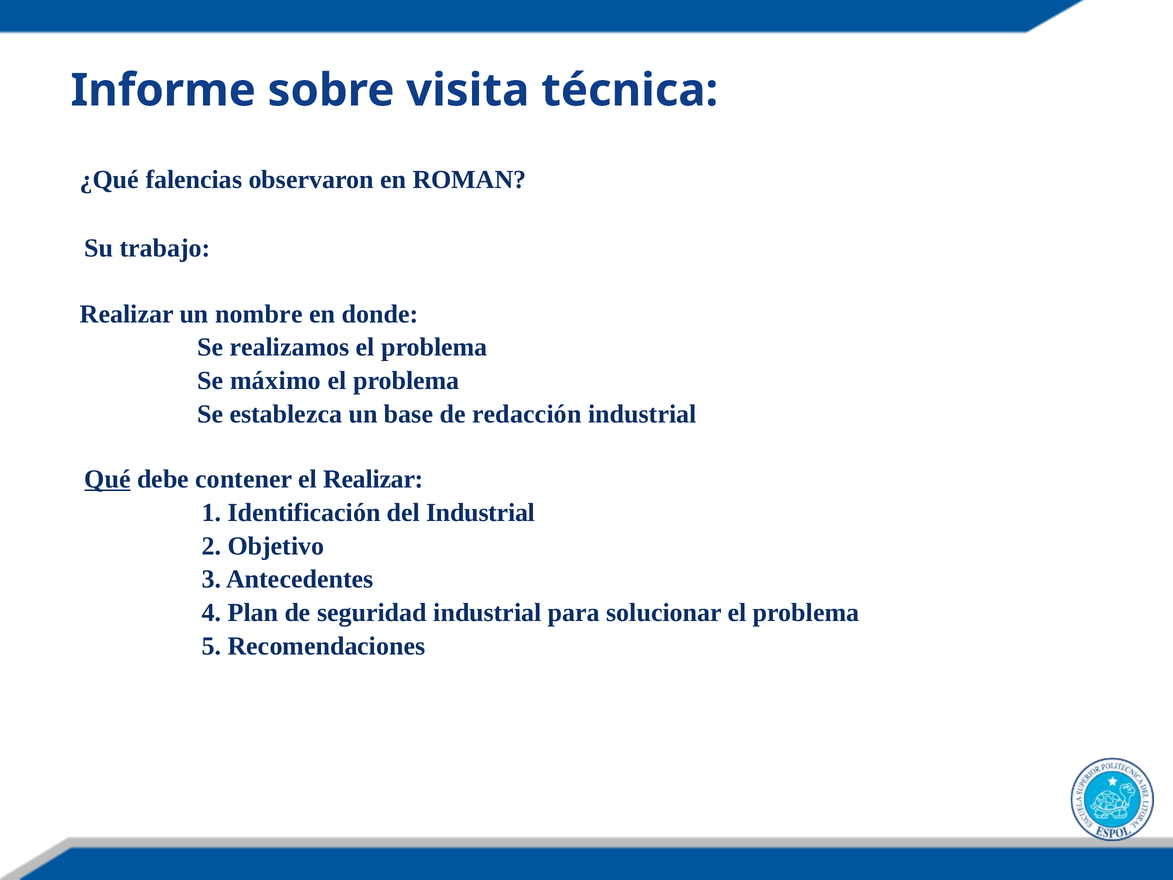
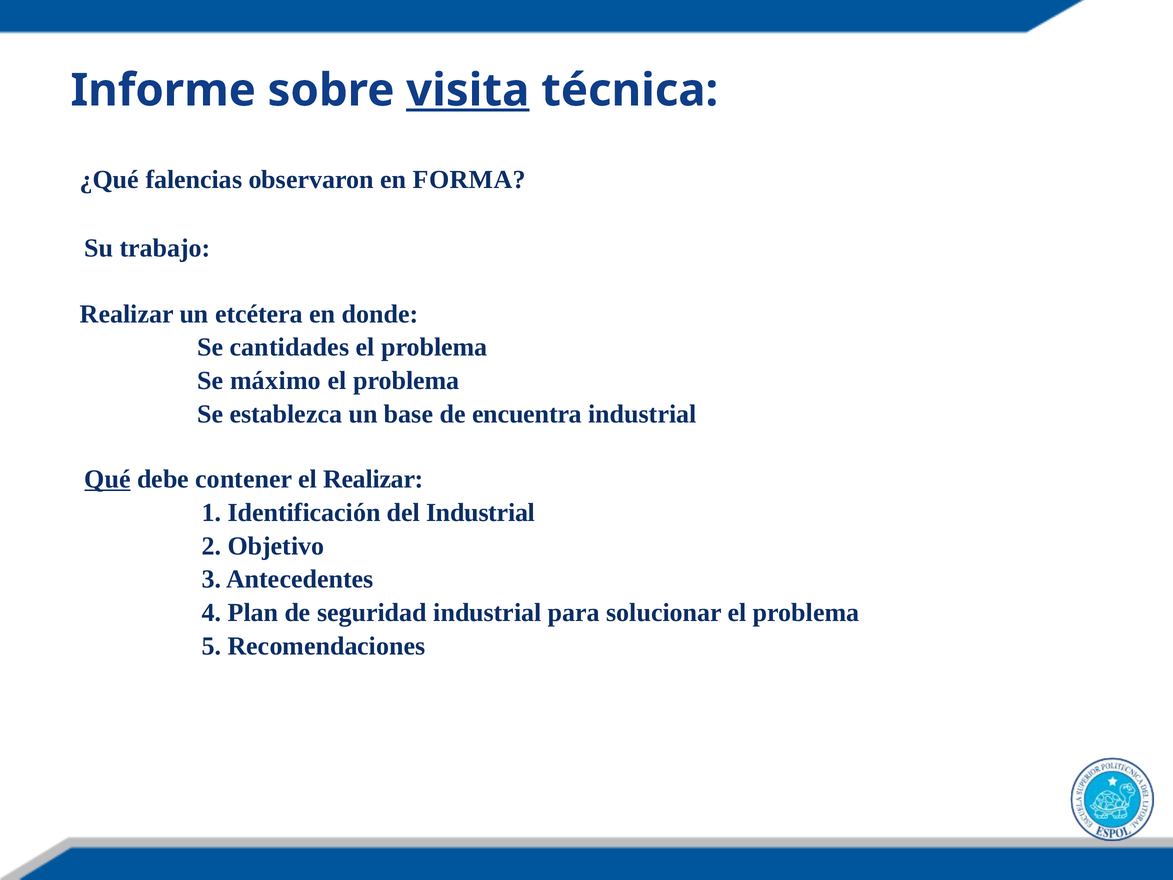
visita underline: none -> present
ROMAN: ROMAN -> FORMA
nombre: nombre -> etcétera
realizamos: realizamos -> cantidades
redacción: redacción -> encuentra
